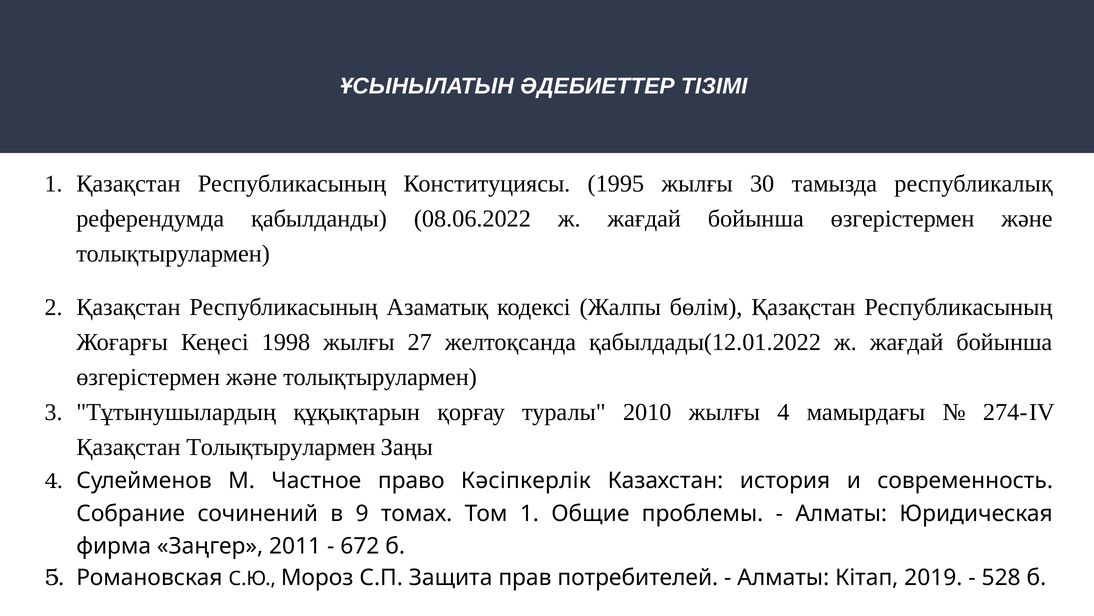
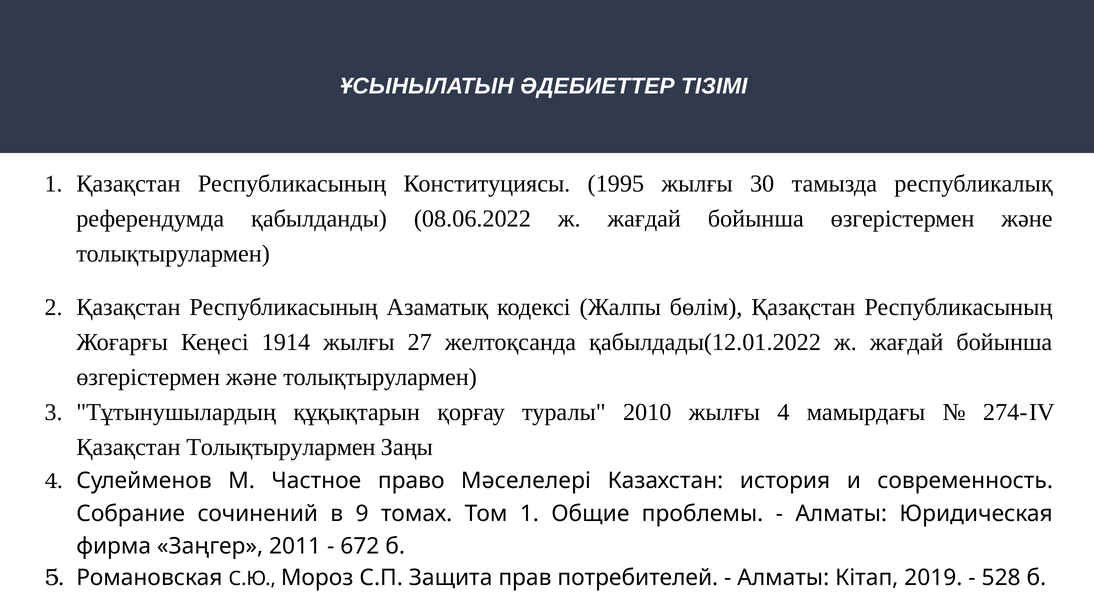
1998: 1998 -> 1914
Кәсіпкерлік: Кәсіпкерлік -> Мәселелері
